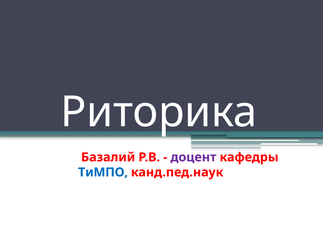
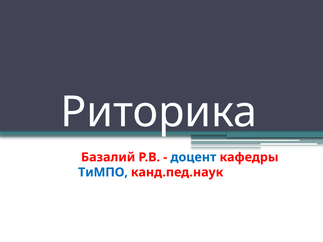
доцент colour: purple -> blue
